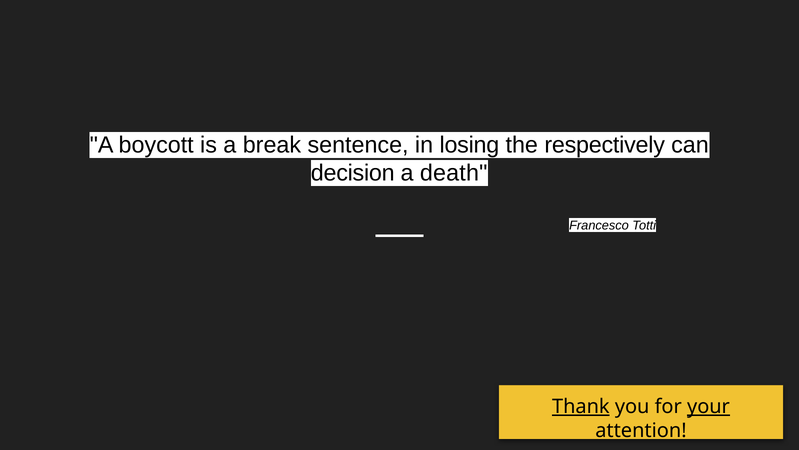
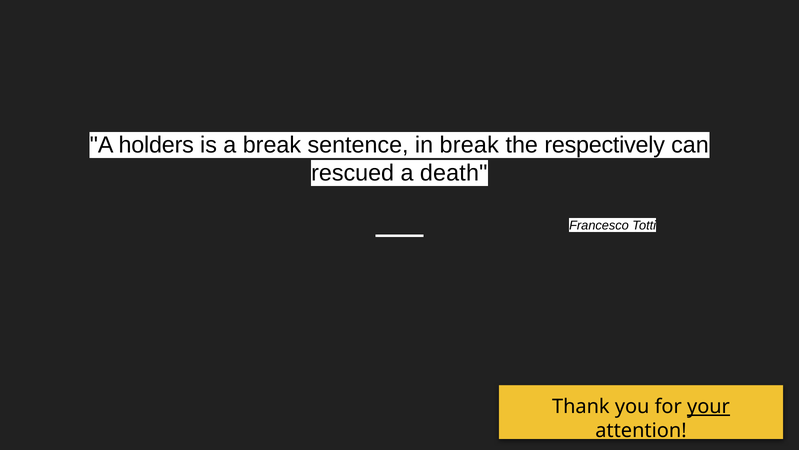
boycott: boycott -> holders
in losing: losing -> break
decision: decision -> rescued
Thank underline: present -> none
